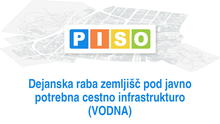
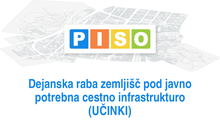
VODNA: VODNA -> UČINKI
